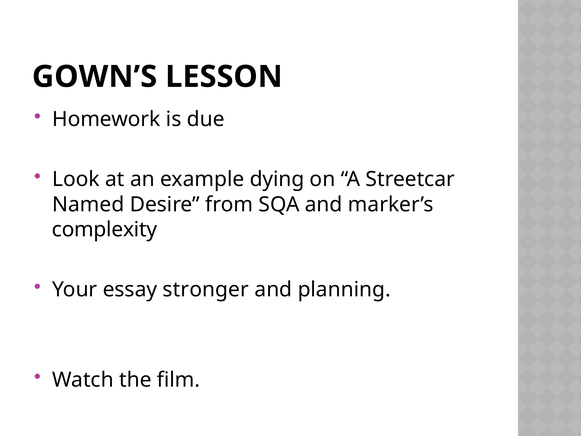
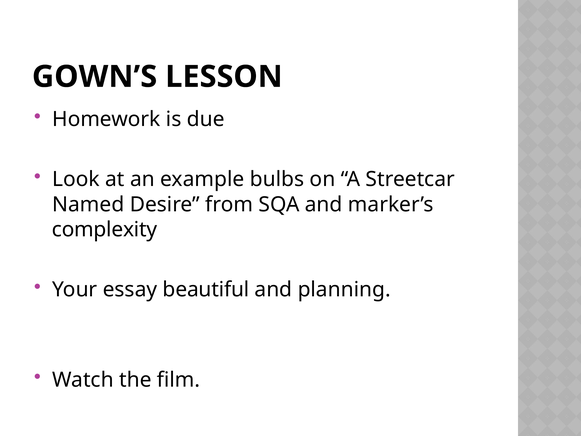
dying: dying -> bulbs
stronger: stronger -> beautiful
